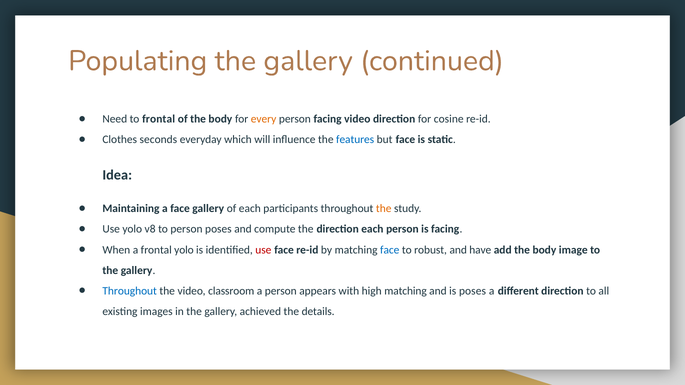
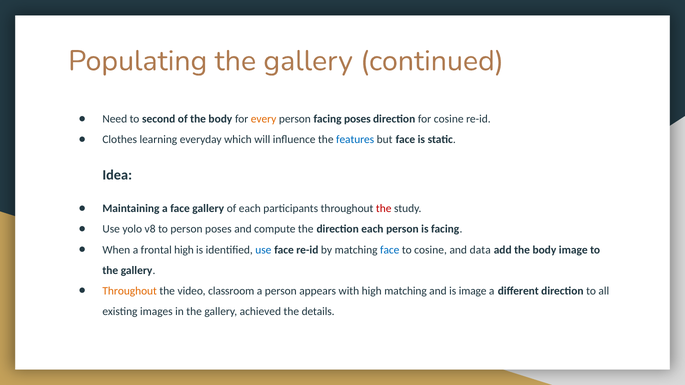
to frontal: frontal -> second
facing video: video -> poses
seconds: seconds -> learning
the at (384, 209) colour: orange -> red
frontal yolo: yolo -> high
use at (263, 250) colour: red -> blue
to robust: robust -> cosine
have: have -> data
Throughout at (130, 291) colour: blue -> orange
is poses: poses -> image
